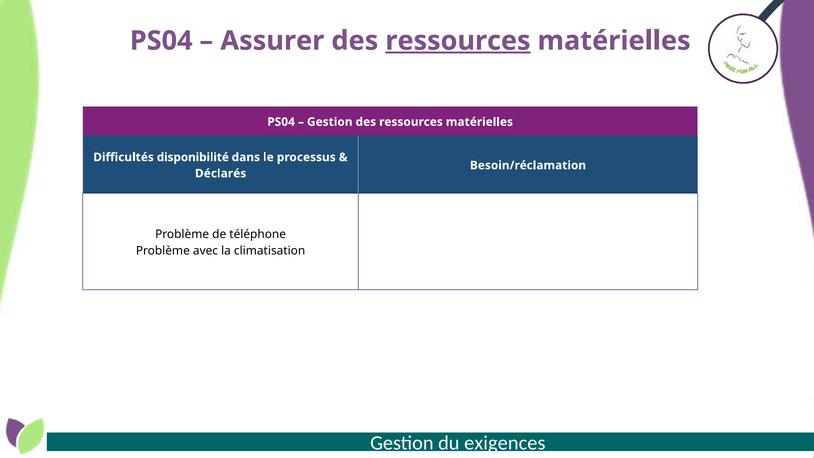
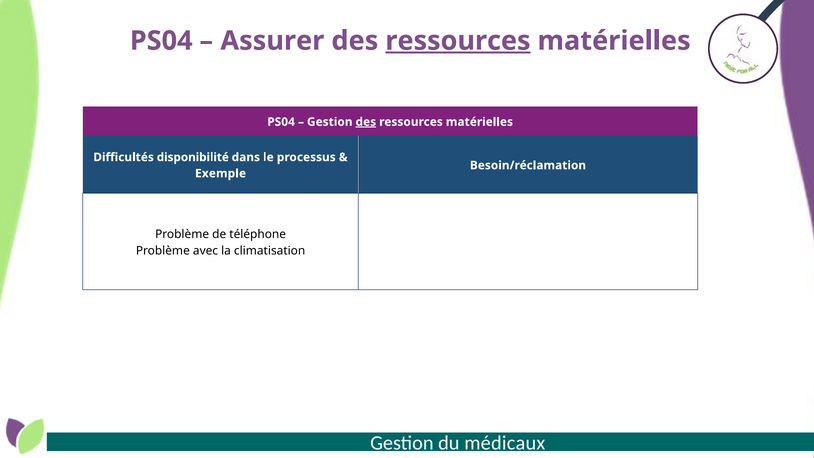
des at (366, 122) underline: none -> present
Déclarés: Déclarés -> Exemple
exigences: exigences -> médicaux
